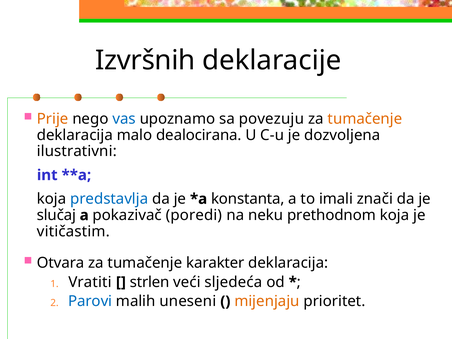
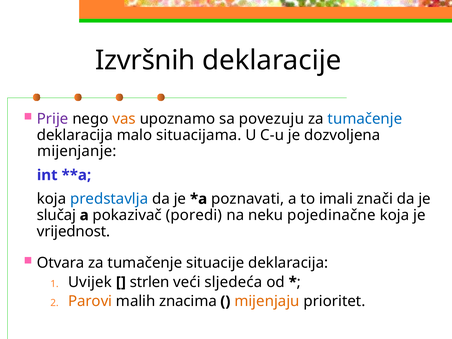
Prije colour: orange -> purple
vas colour: blue -> orange
tumačenje at (365, 119) colour: orange -> blue
dealocirana: dealocirana -> situacijama
ilustrativni: ilustrativni -> mijenjanje
konstanta: konstanta -> poznavati
prethodnom: prethodnom -> pojedinačne
vitičastim: vitičastim -> vrijednost
karakter: karakter -> situacije
Vratiti: Vratiti -> Uvijek
Parovi colour: blue -> orange
uneseni: uneseni -> znacima
